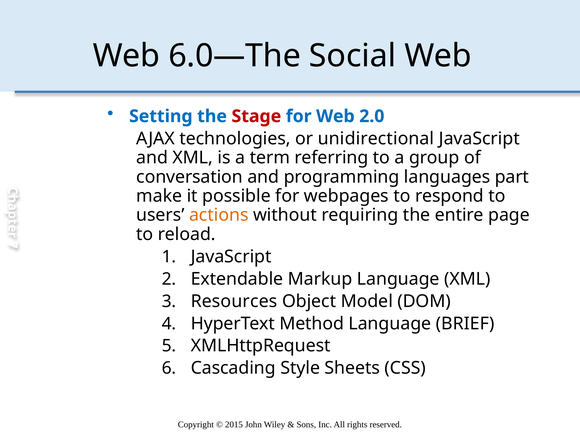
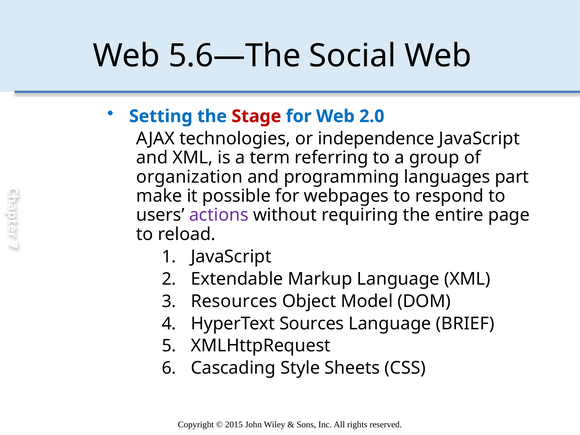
6.0—The: 6.0—The -> 5.6—The
unidirectional: unidirectional -> independence
conversation: conversation -> organization
actions colour: orange -> purple
Method: Method -> Sources
